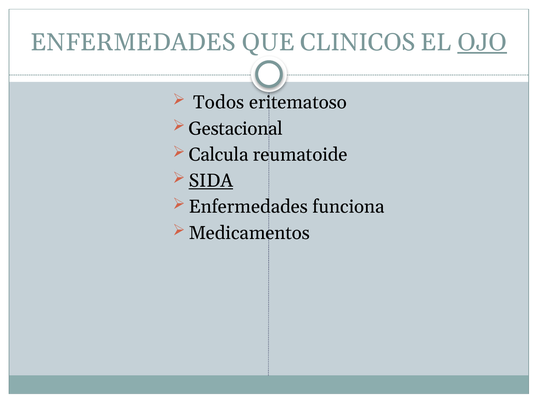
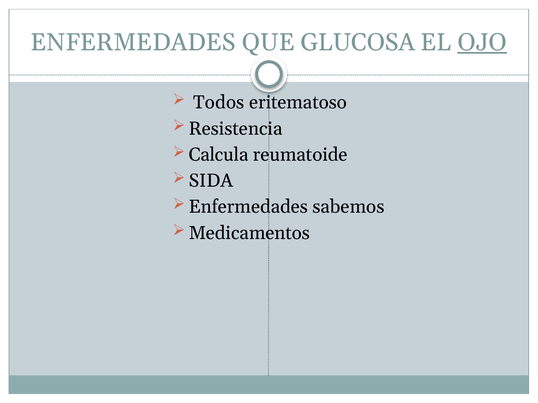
CLINICOS: CLINICOS -> GLUCOSA
Gestacional: Gestacional -> Resistencia
SIDA underline: present -> none
funciona: funciona -> sabemos
